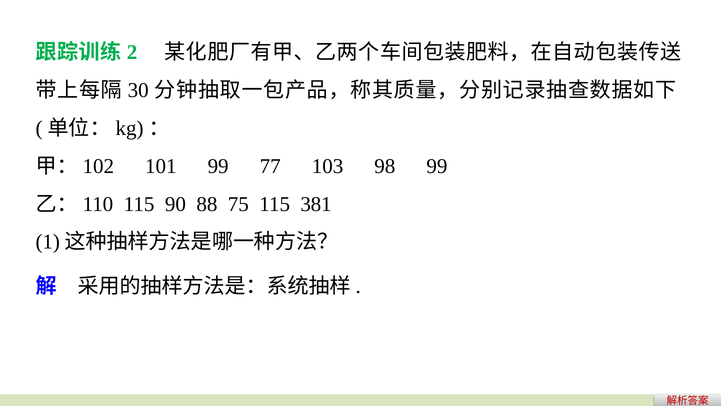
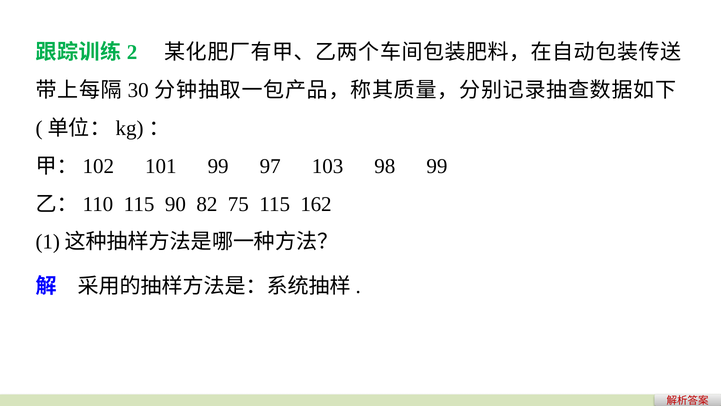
77: 77 -> 97
88: 88 -> 82
381: 381 -> 162
